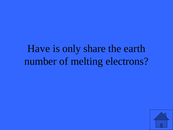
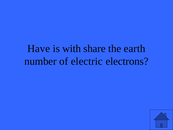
only: only -> with
melting: melting -> electric
